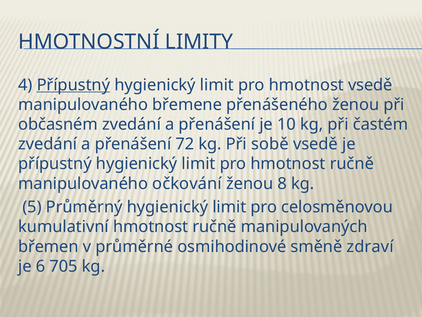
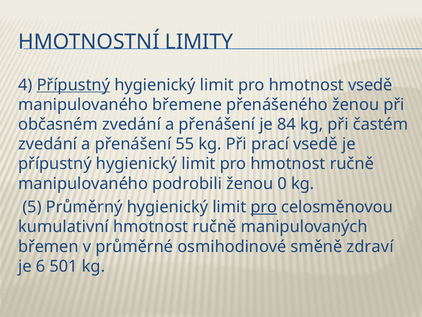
10: 10 -> 84
72: 72 -> 55
sobě: sobě -> prací
očkování: očkování -> podrobili
8: 8 -> 0
pro at (264, 207) underline: none -> present
705: 705 -> 501
